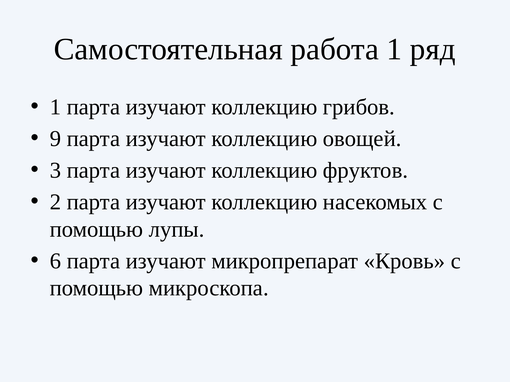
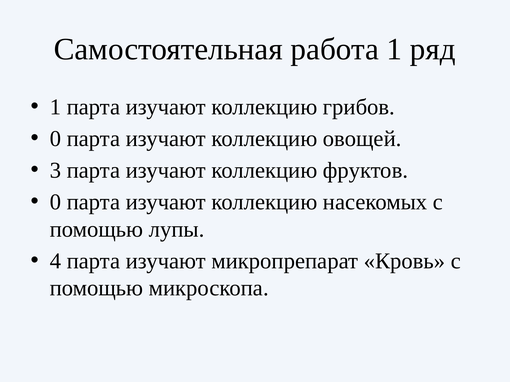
9 at (55, 139): 9 -> 0
2 at (55, 202): 2 -> 0
6: 6 -> 4
